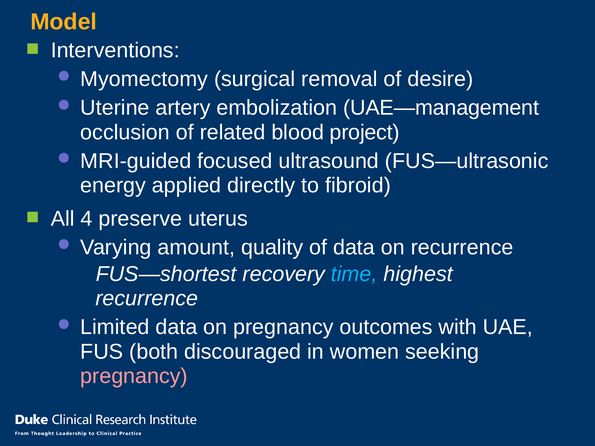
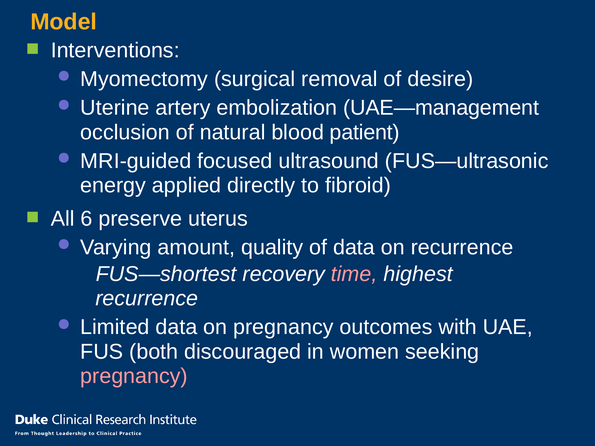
related: related -> natural
project: project -> patient
4: 4 -> 6
time colour: light blue -> pink
